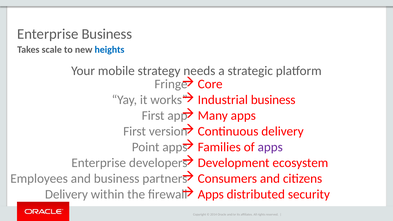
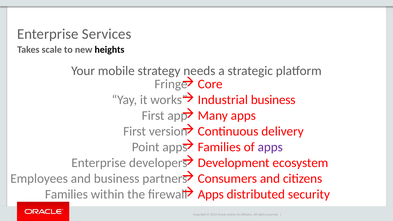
Enterprise Business: Business -> Services
heights colour: blue -> black
Delivery at (66, 194): Delivery -> Families
